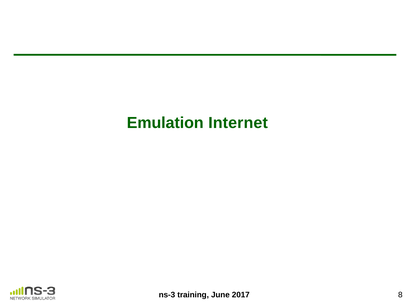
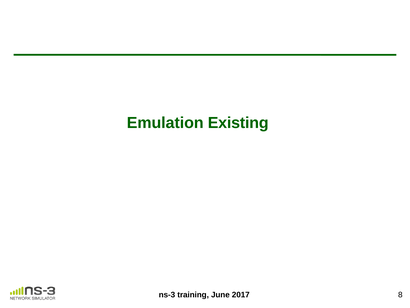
Internet: Internet -> Existing
